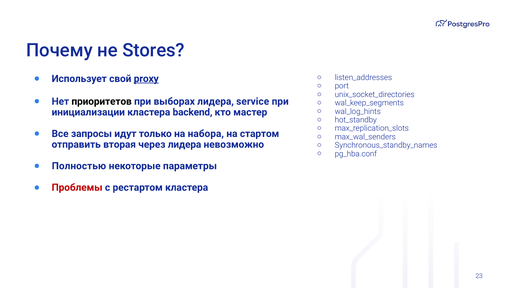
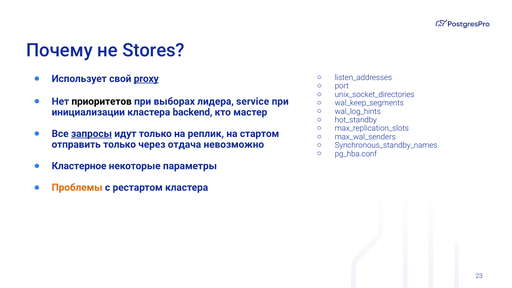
запросы underline: none -> present
набора: набора -> реплик
отправить вторая: вторая -> только
через лидера: лидера -> отдача
Полностью: Полностью -> Кластерное
Проблемы colour: red -> orange
